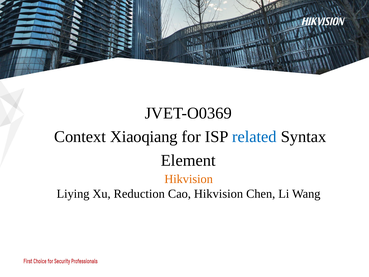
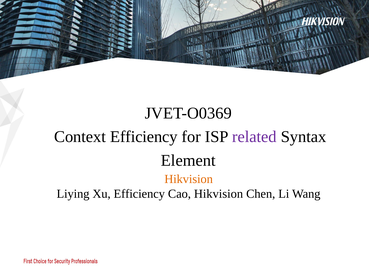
Context Xiaoqiang: Xiaoqiang -> Efficiency
related colour: blue -> purple
Xu Reduction: Reduction -> Efficiency
